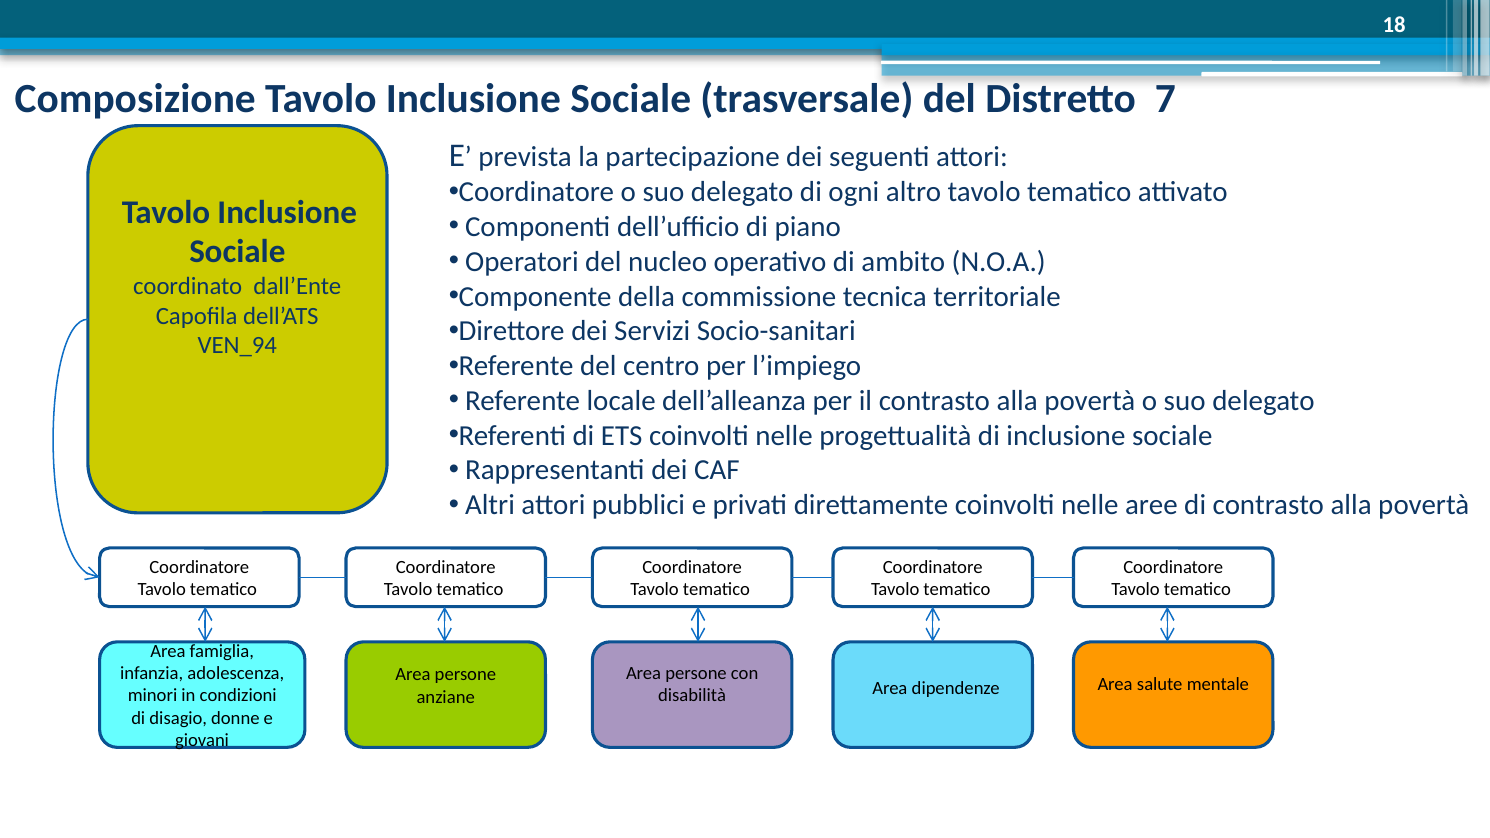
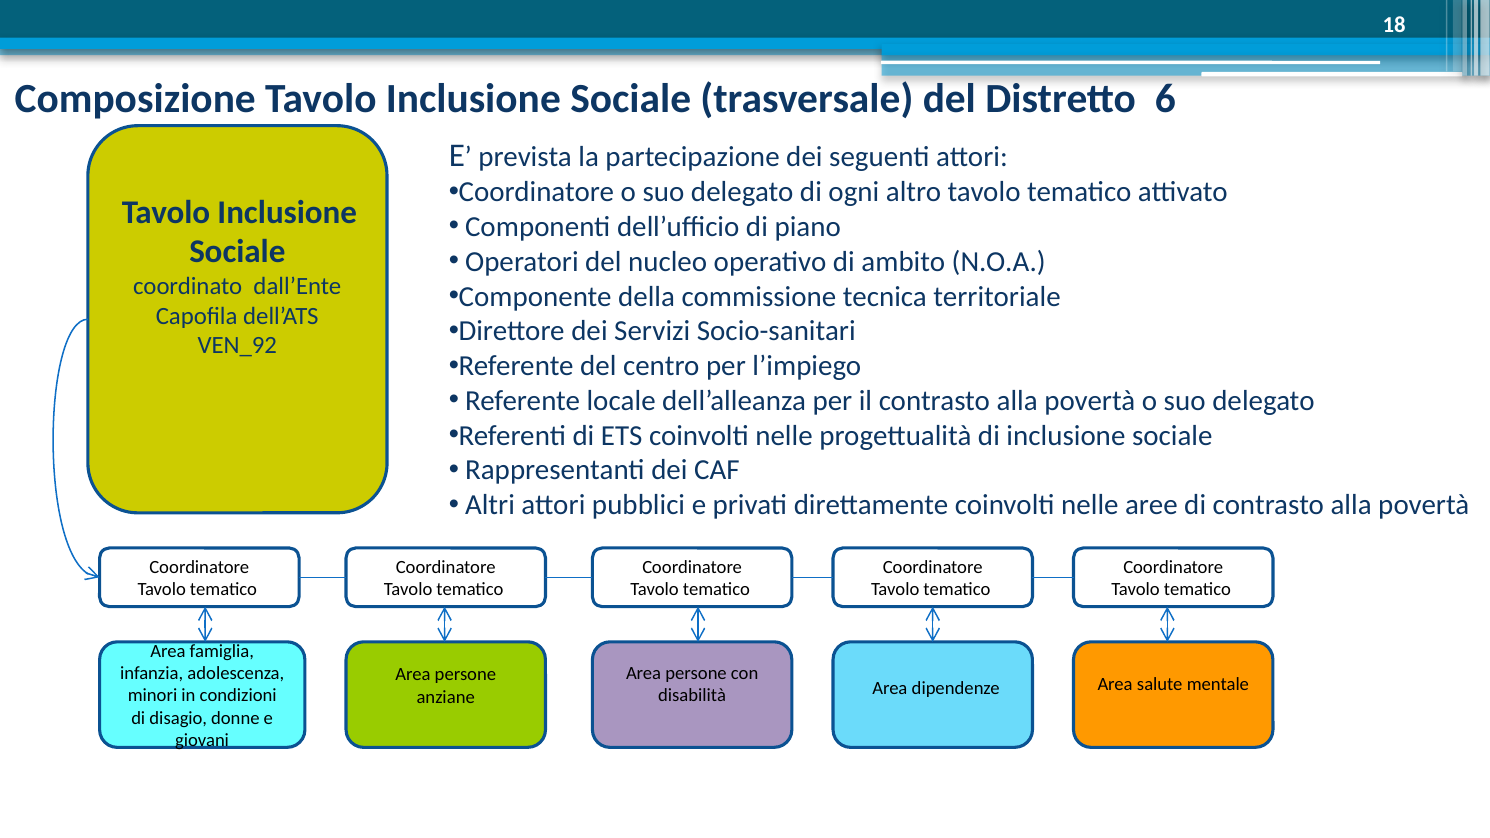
7: 7 -> 6
VEN_94: VEN_94 -> VEN_92
